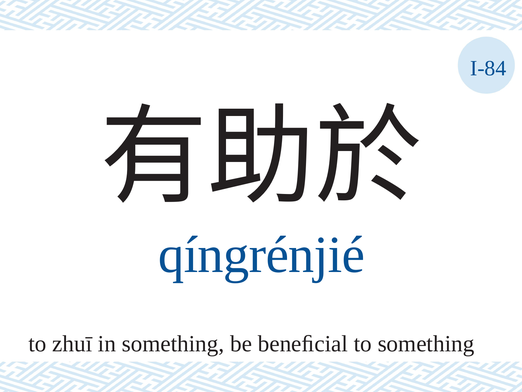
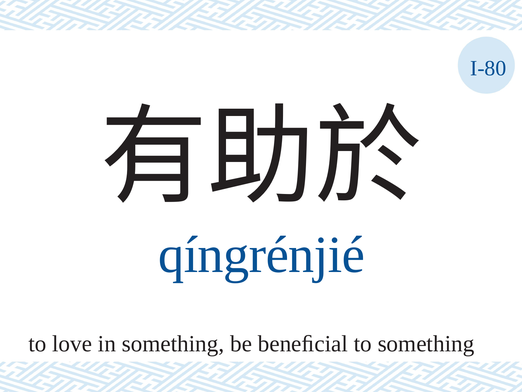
I-84: I-84 -> I-80
zhuī: zhuī -> love
